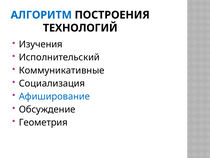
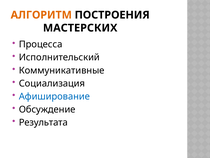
АЛГОРИТМ colour: blue -> orange
ТЕХНОЛОГИЙ: ТЕХНОЛОГИЙ -> МАСТЕРСКИХ
Изучения: Изучения -> Процесса
Геометрия: Геометрия -> Результата
